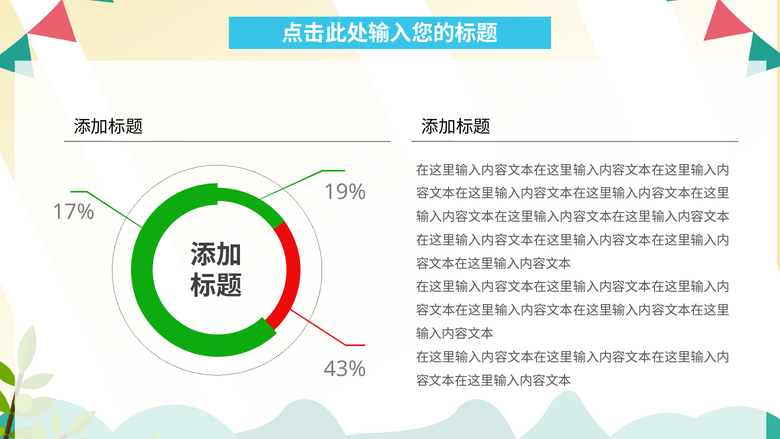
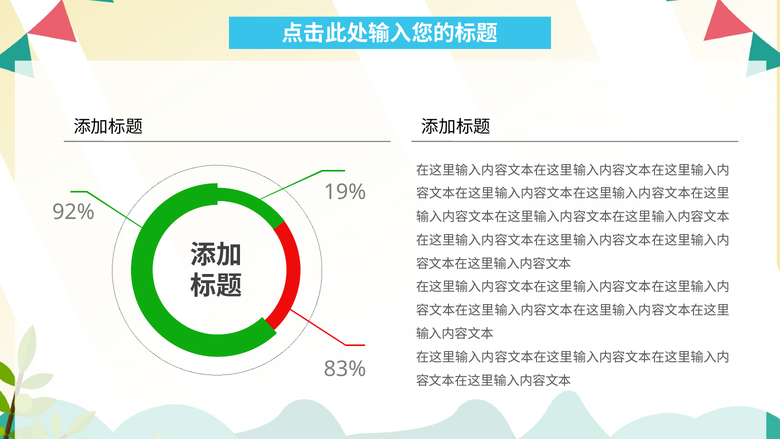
17%: 17% -> 92%
43%: 43% -> 83%
